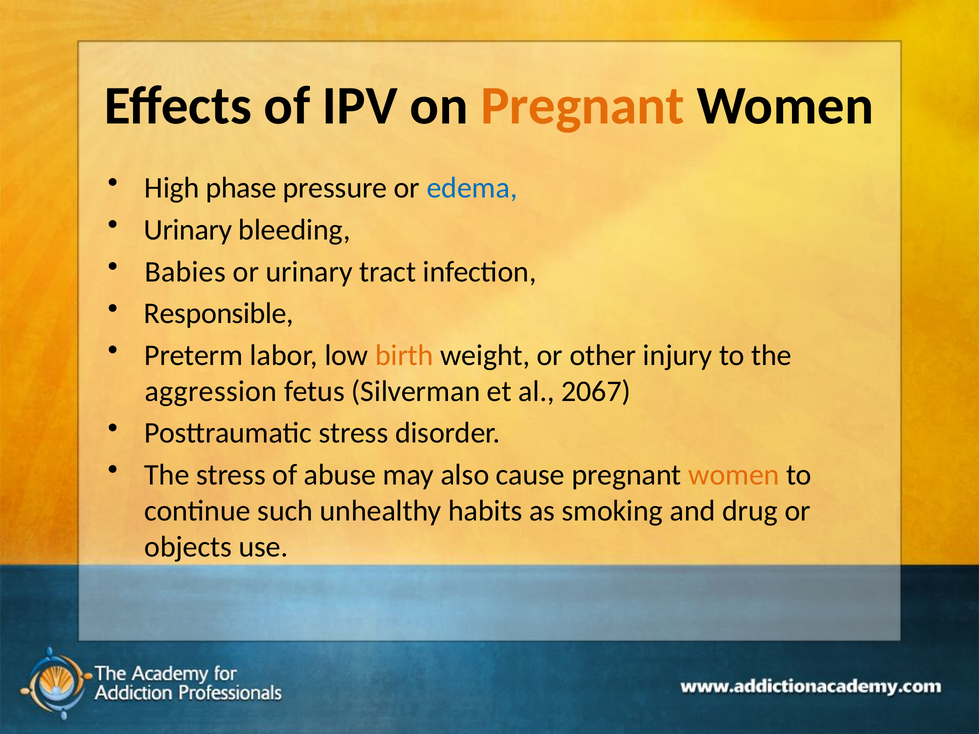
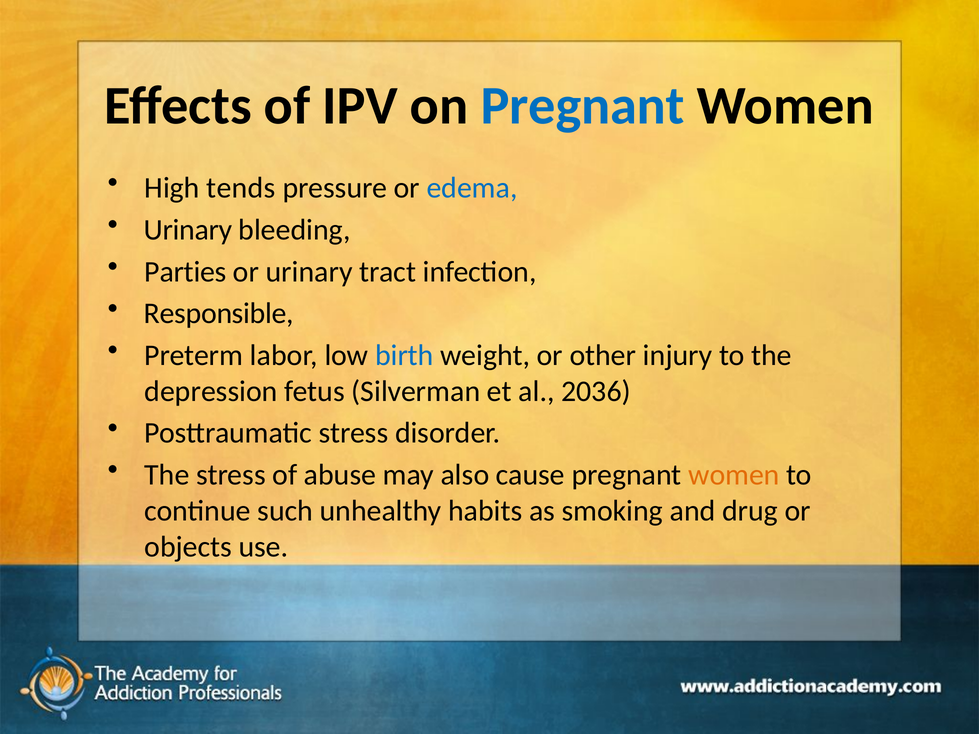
Pregnant at (583, 106) colour: orange -> blue
phase: phase -> tends
Babies: Babies -> Parties
birth colour: orange -> blue
aggression: aggression -> depression
2067: 2067 -> 2036
